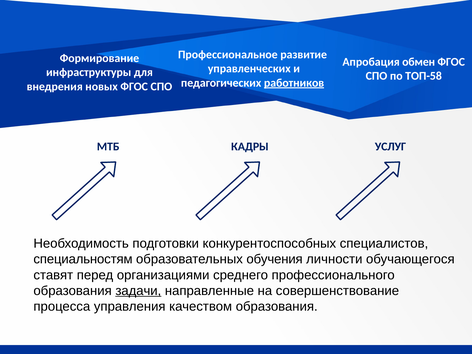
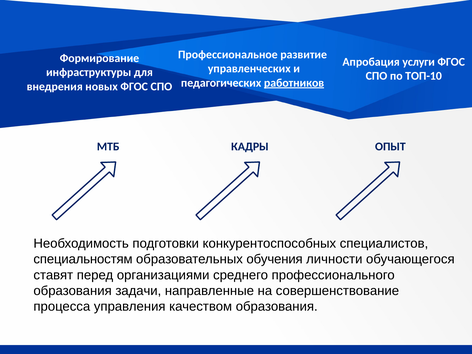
обмен: обмен -> услуги
ТОП-58: ТОП-58 -> ТОП-10
УСЛУГ: УСЛУГ -> ОПЫТ
задачи underline: present -> none
